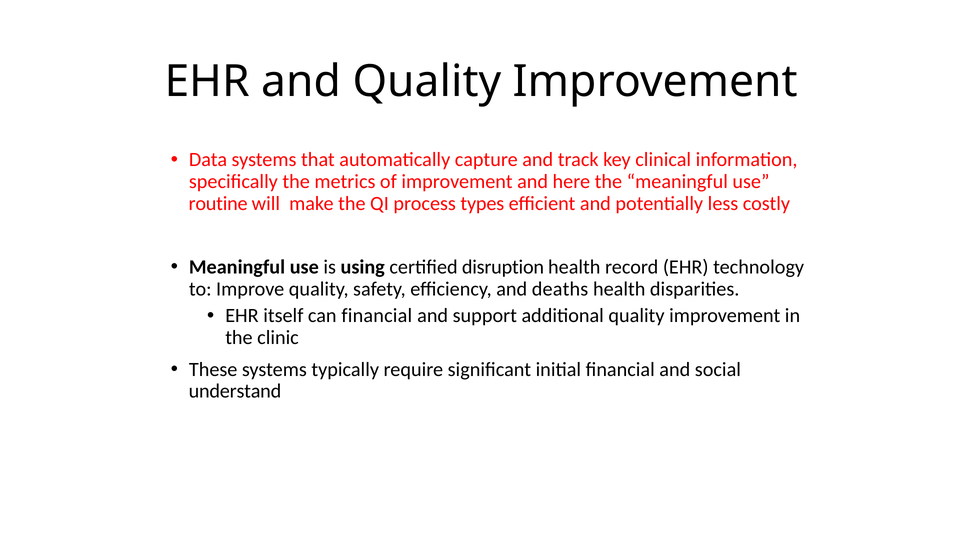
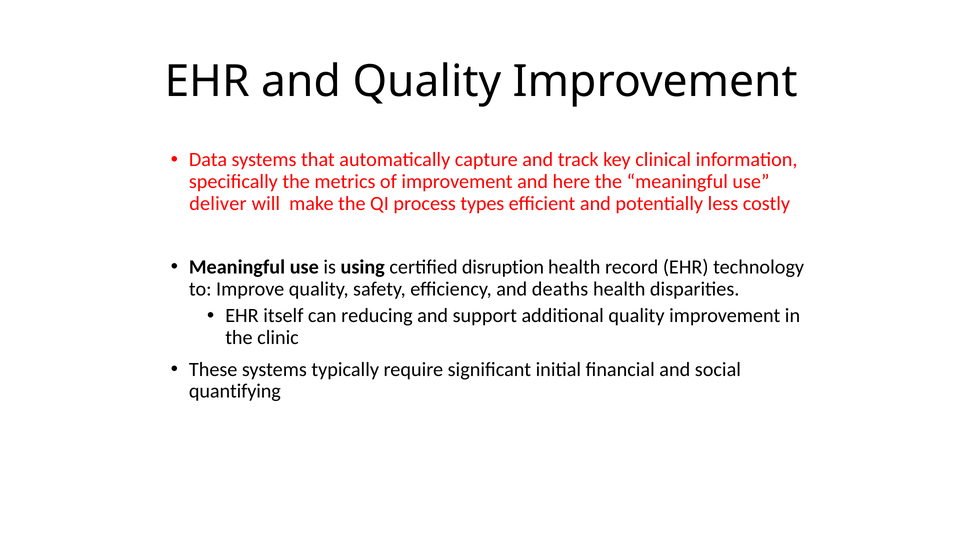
routine: routine -> deliver
can financial: financial -> reducing
understand: understand -> quantifying
